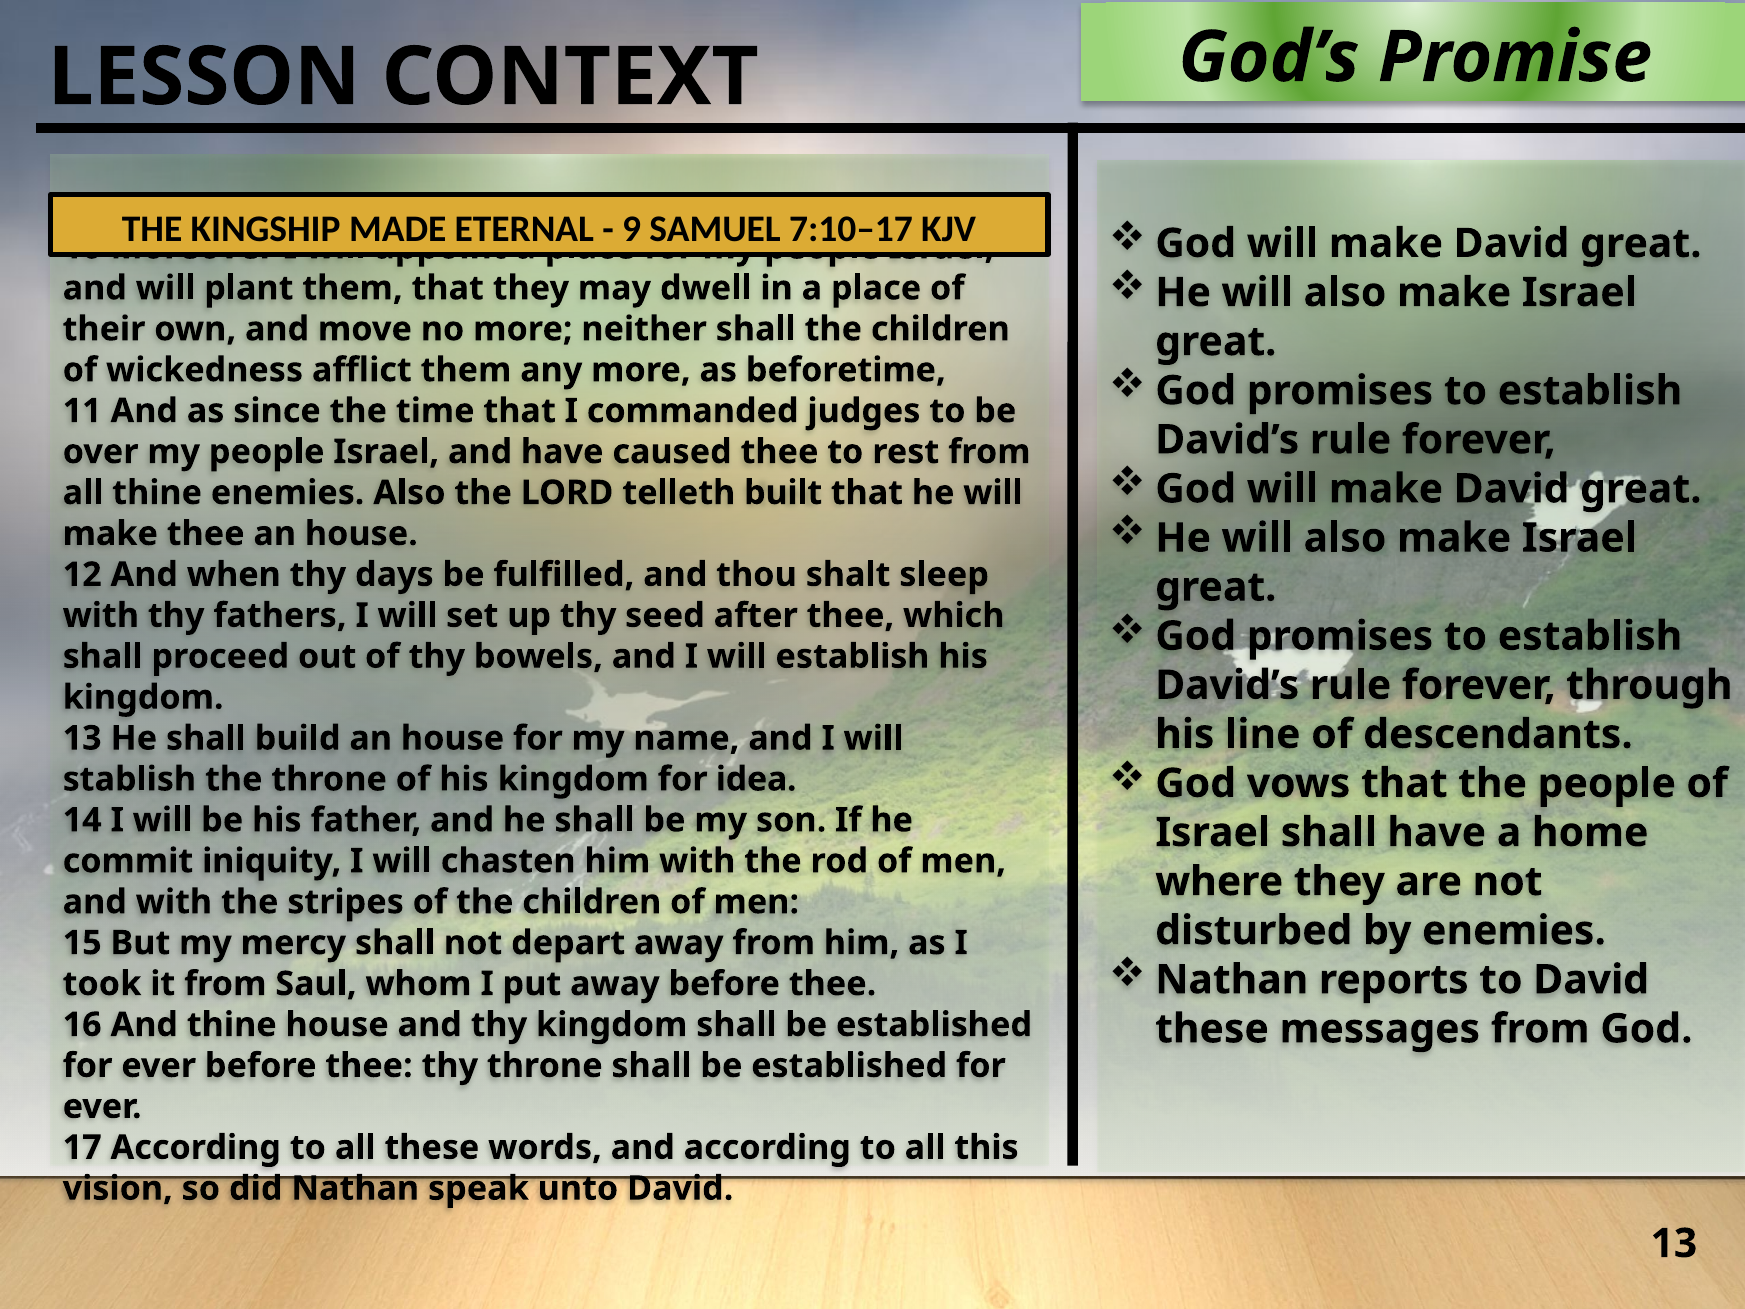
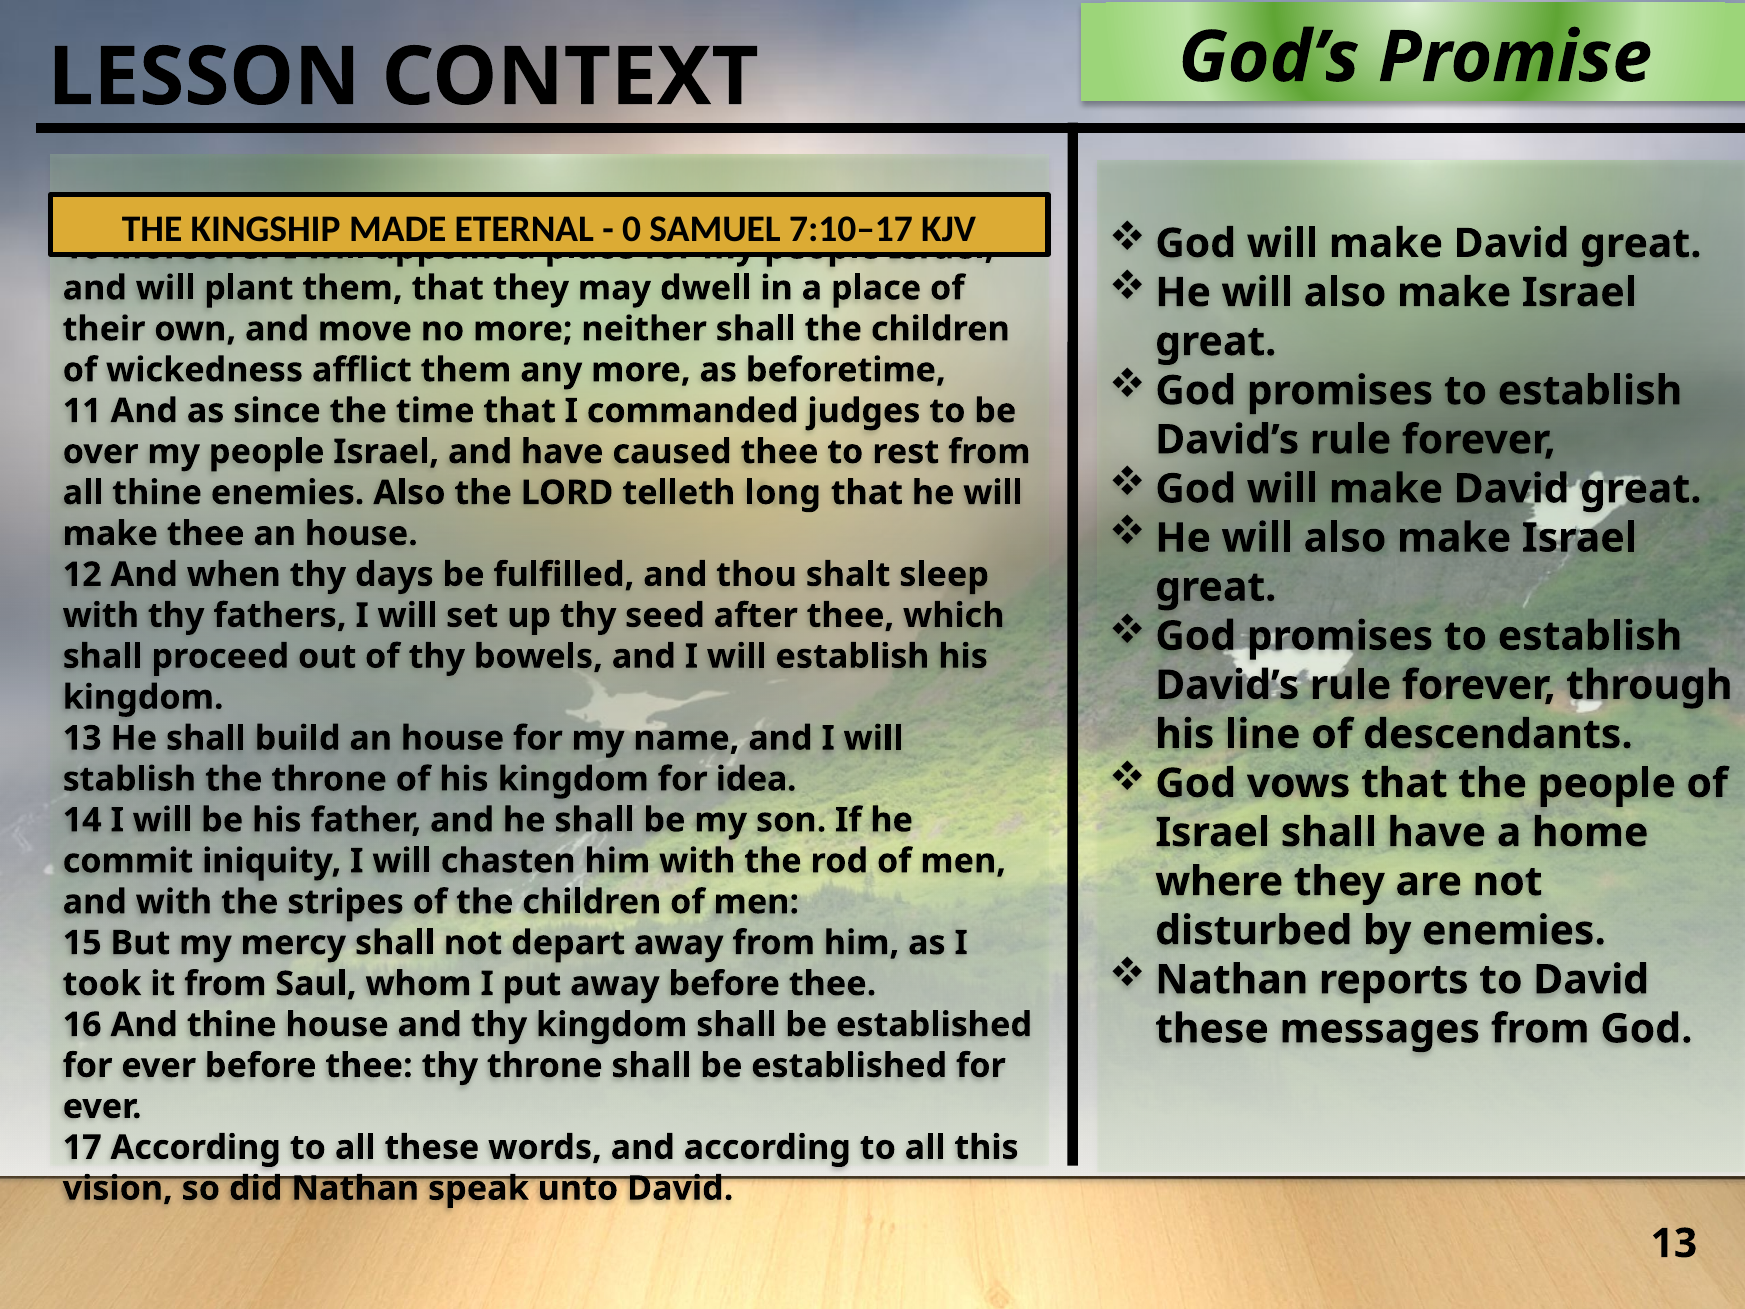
9: 9 -> 0
built: built -> long
